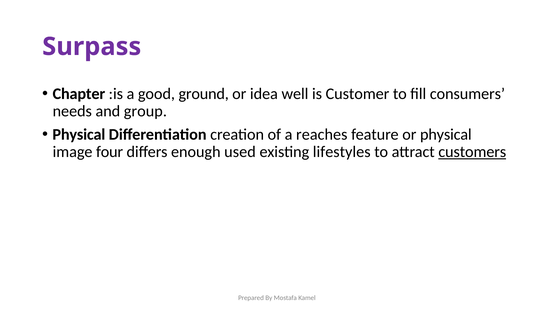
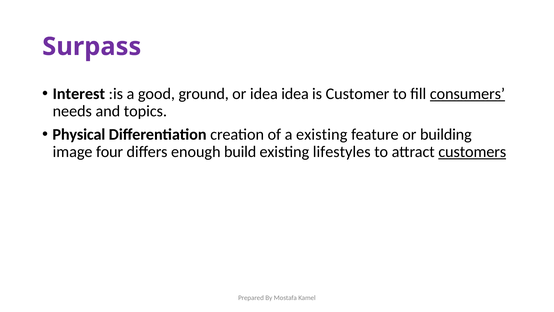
Chapter: Chapter -> Interest
idea well: well -> idea
consumers underline: none -> present
group: group -> topics
a reaches: reaches -> existing
or physical: physical -> building
used: used -> build
